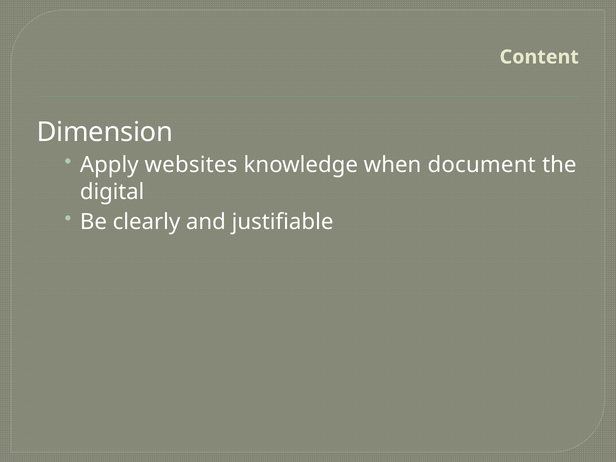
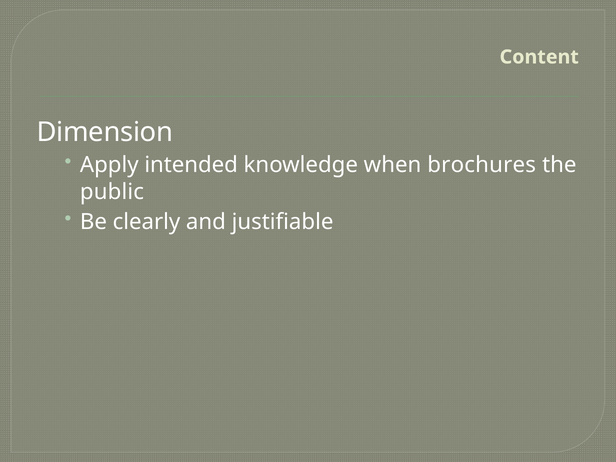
websites: websites -> intended
document: document -> brochures
digital: digital -> public
